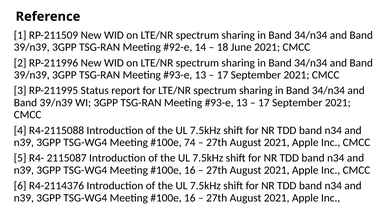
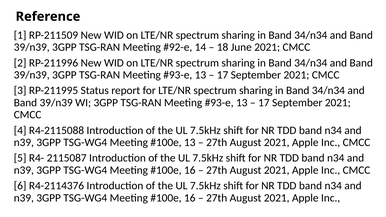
74 at (190, 142): 74 -> 13
